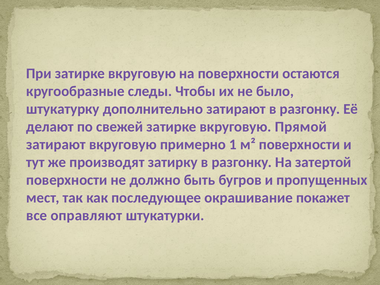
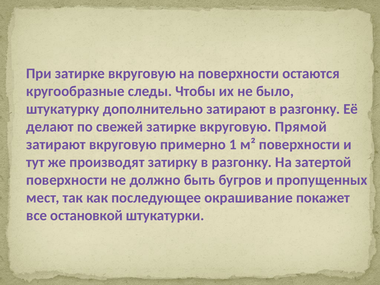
оправляют: оправляют -> остановкой
